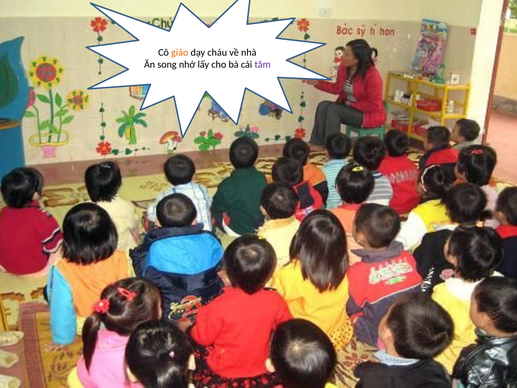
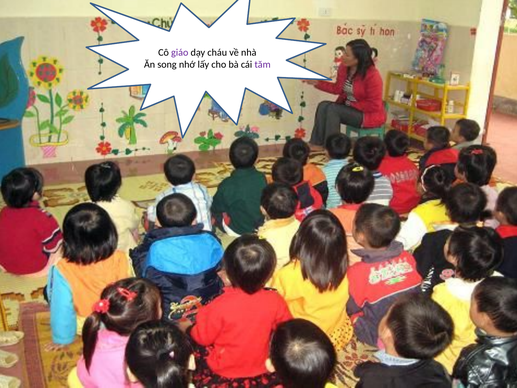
giáo colour: orange -> purple
